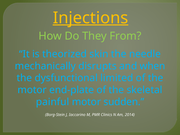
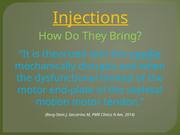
From: From -> Bring
needle underline: none -> present
painful: painful -> motion
sudden: sudden -> tendon
